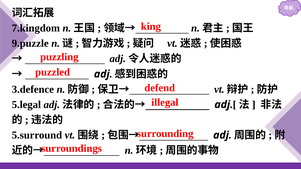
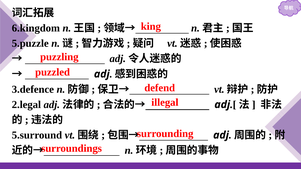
7.kingdom: 7.kingdom -> 6.kingdom
9.puzzle: 9.puzzle -> 5.puzzle
5.legal: 5.legal -> 2.legal
